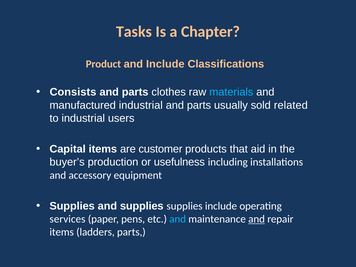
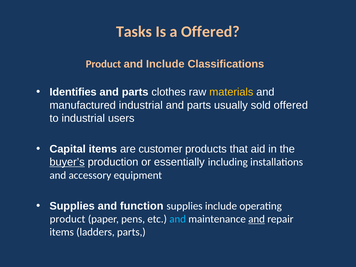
a Chapter: Chapter -> Offered
Consists: Consists -> Identifies
materials colour: light blue -> yellow
sold related: related -> offered
buyer’s underline: none -> present
usefulness: usefulness -> essentially
and supplies: supplies -> function
services at (67, 219): services -> product
